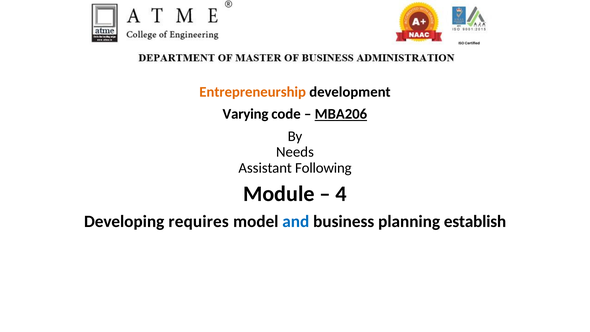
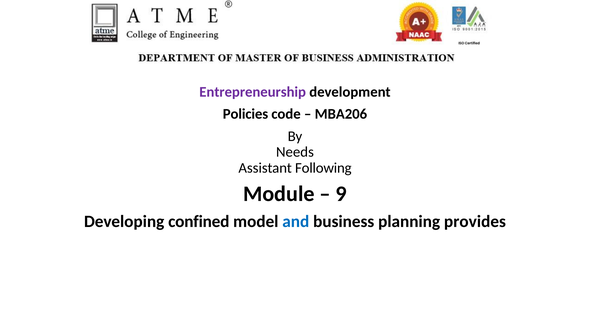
Entrepreneurship colour: orange -> purple
Varying: Varying -> Policies
MBA206 underline: present -> none
4: 4 -> 9
requires: requires -> confined
establish: establish -> provides
